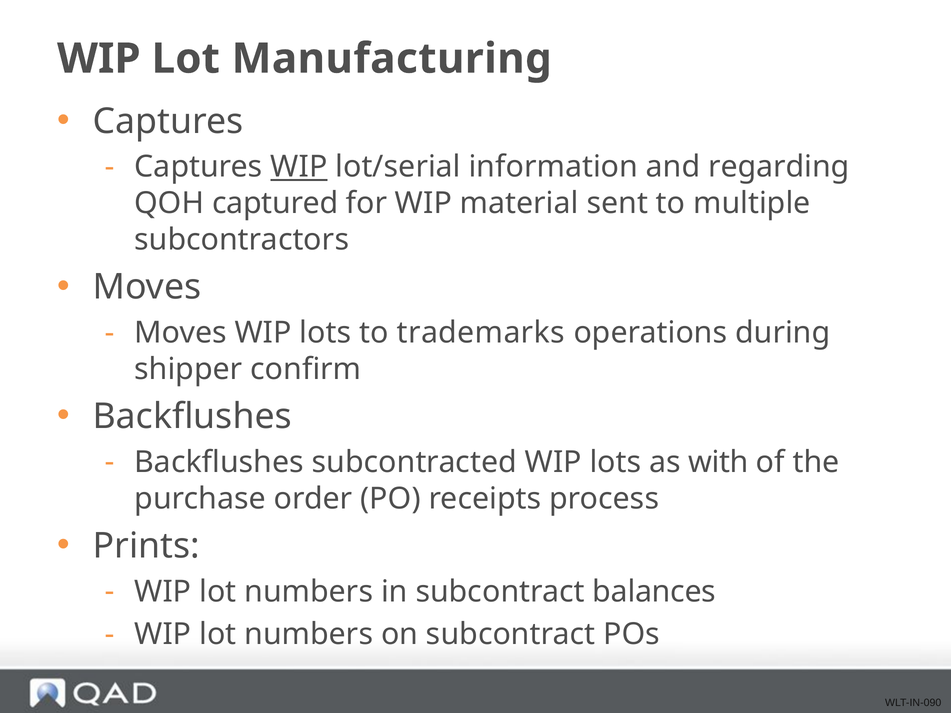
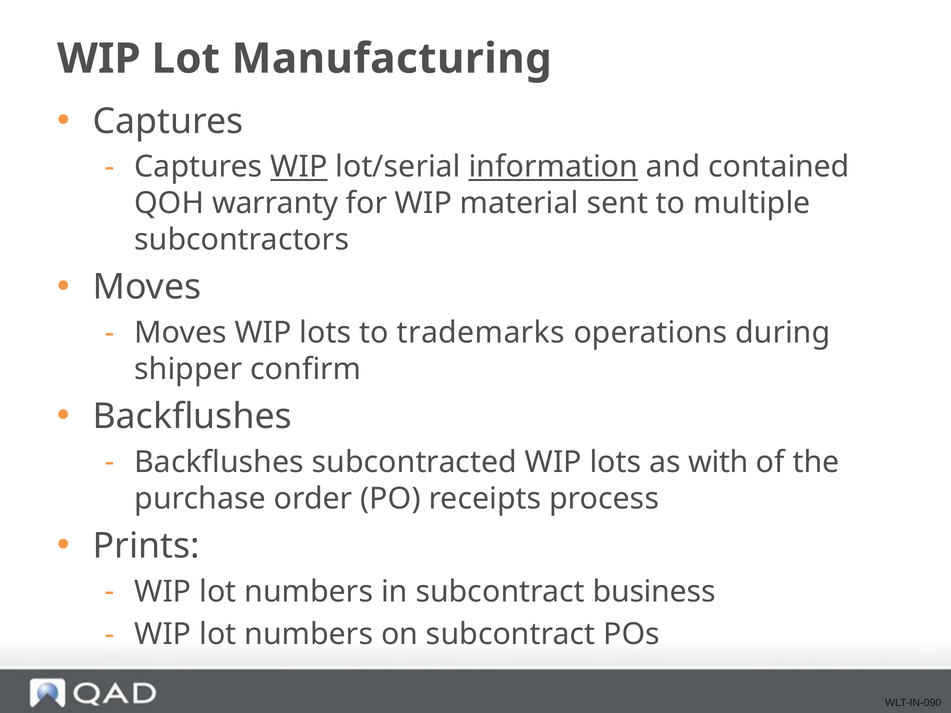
information underline: none -> present
regarding: regarding -> contained
captured: captured -> warranty
balances: balances -> business
